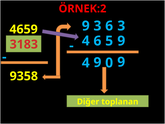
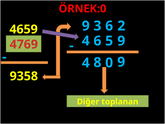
ÖRNEK:2: ÖRNEK:2 -> ÖRNEK:0
6 3: 3 -> 2
3183: 3183 -> 4769
4 9: 9 -> 8
